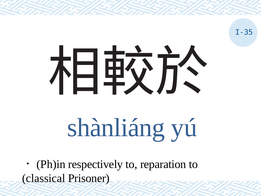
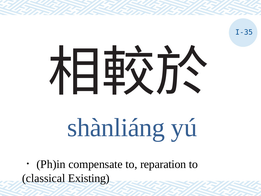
respectively: respectively -> compensate
Prisoner: Prisoner -> Existing
